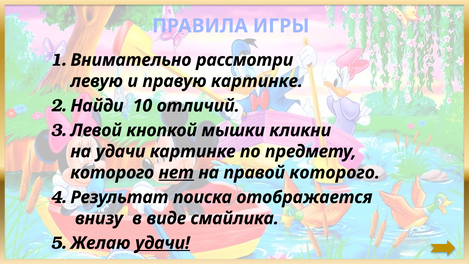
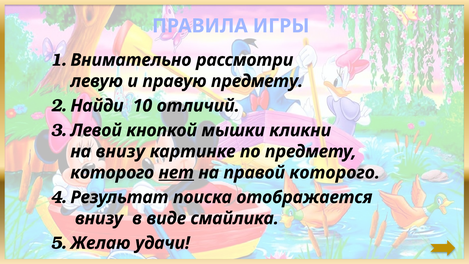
правую картинке: картинке -> предмету
на удачи: удачи -> внизу
удачи at (162, 243) underline: present -> none
